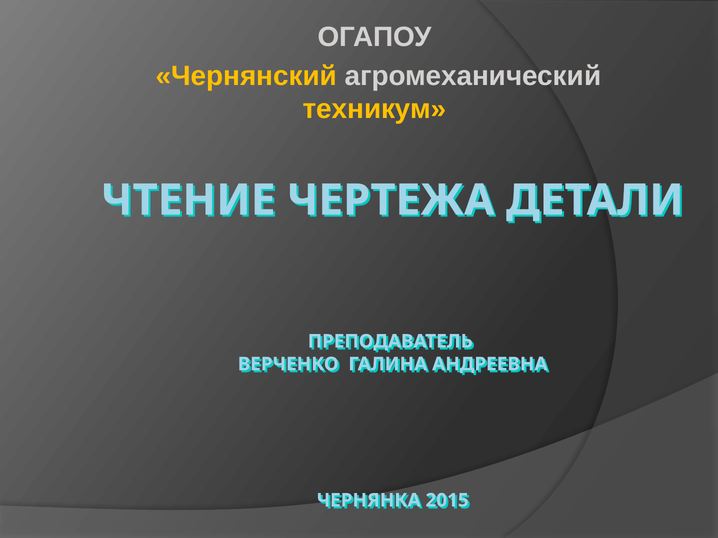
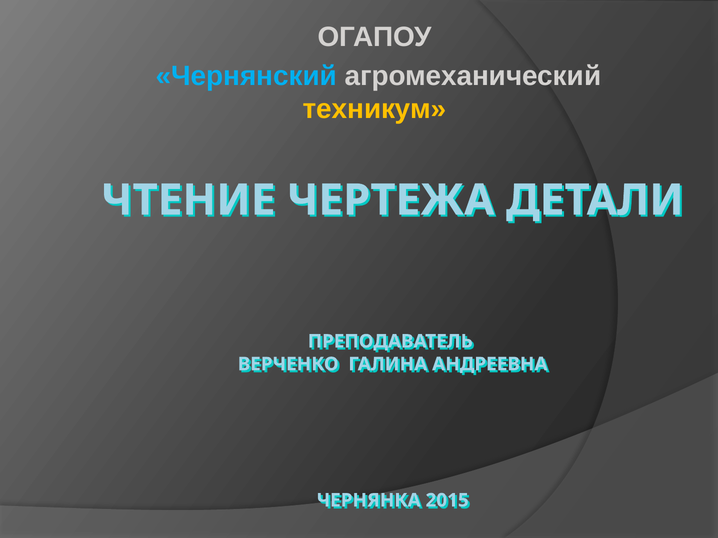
Чернянский colour: yellow -> light blue
